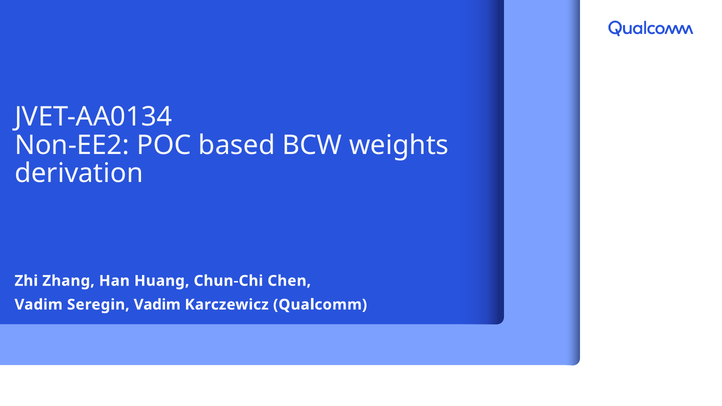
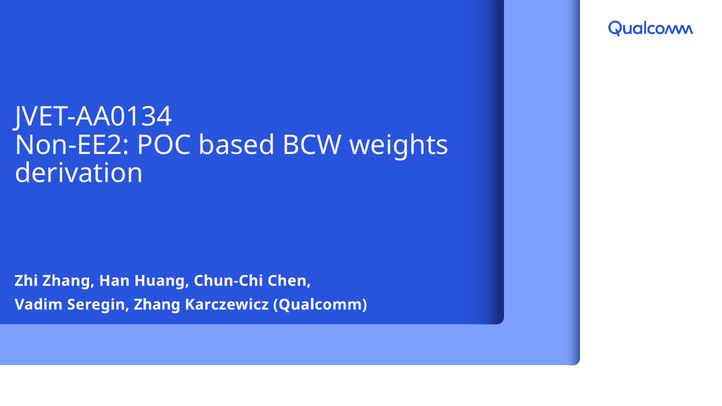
Seregin Vadim: Vadim -> Zhang
